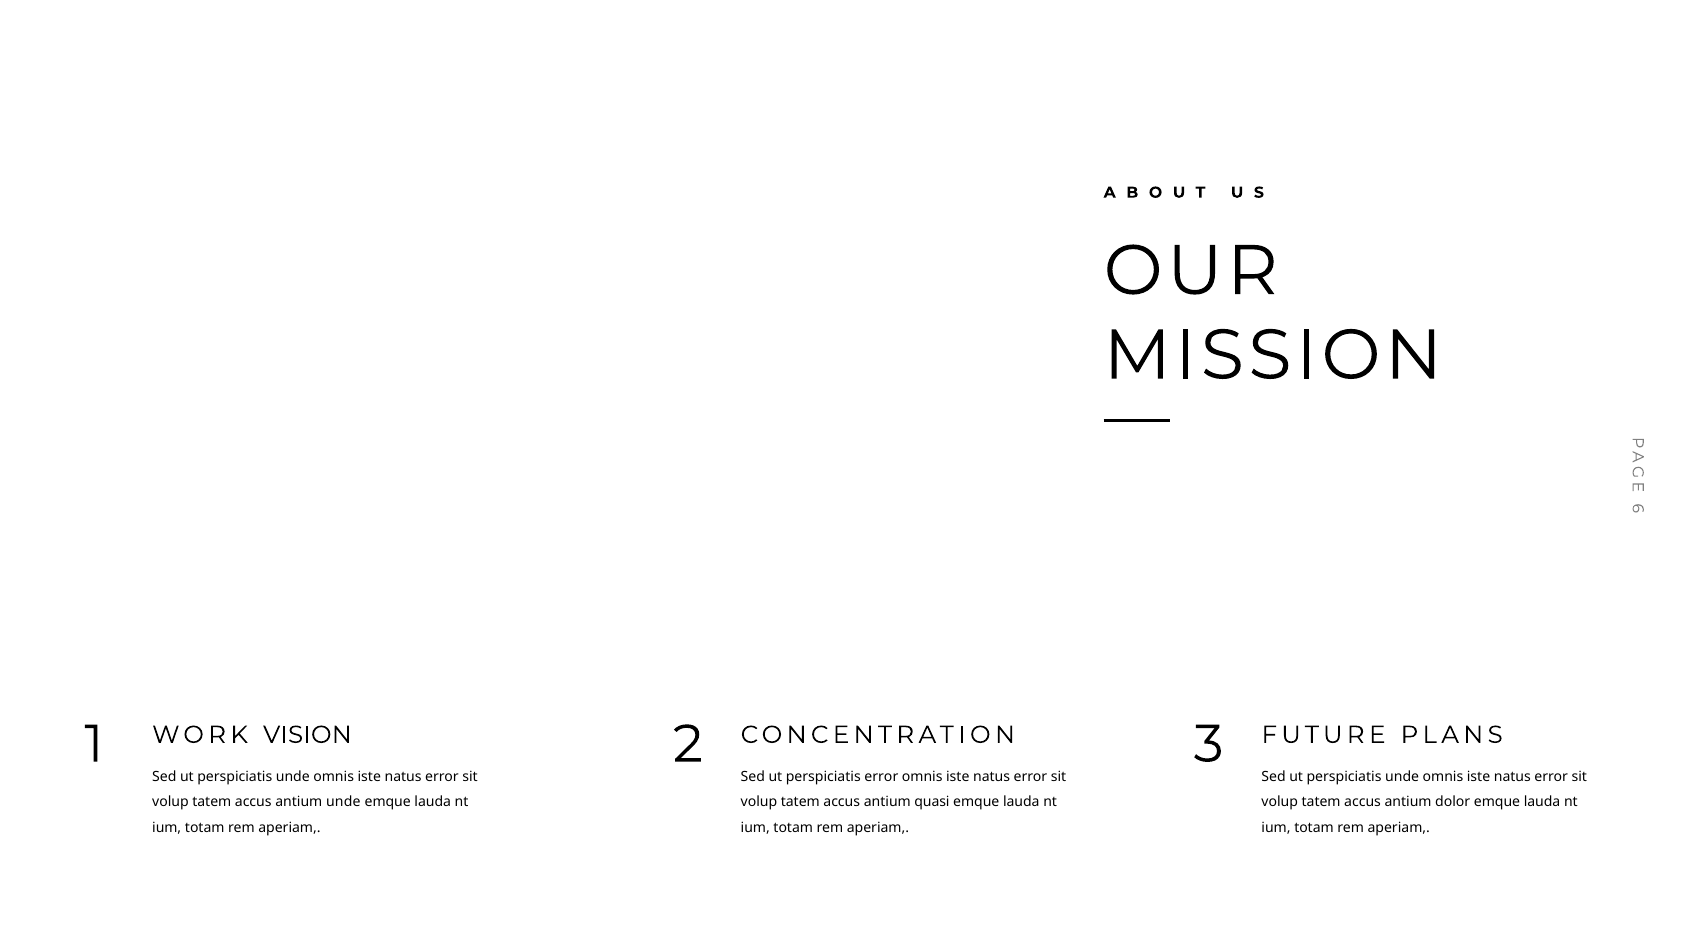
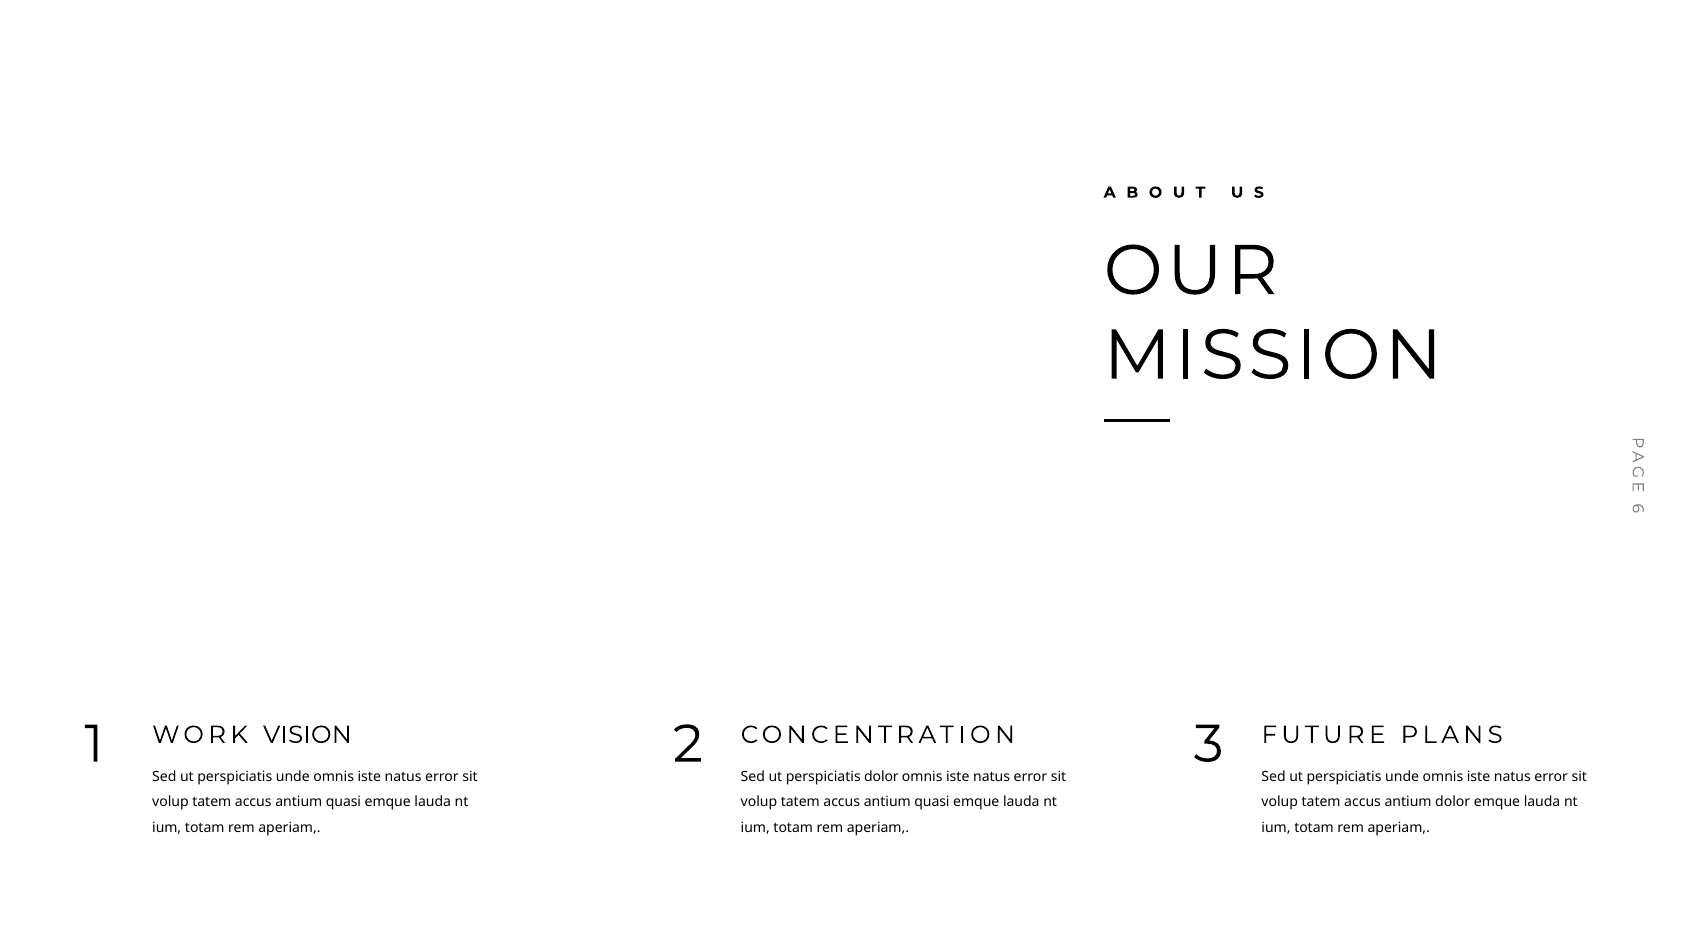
perspiciatis error: error -> dolor
unde at (343, 802): unde -> quasi
